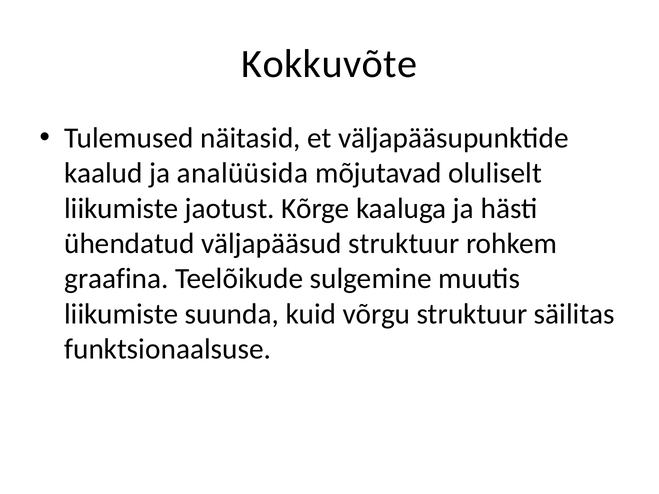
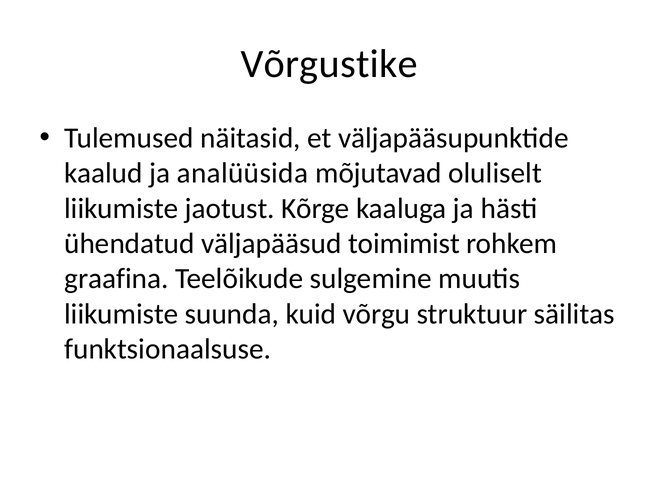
Kokkuvõte: Kokkuvõte -> Võrgustike
väljapääsud struktuur: struktuur -> toimimist
